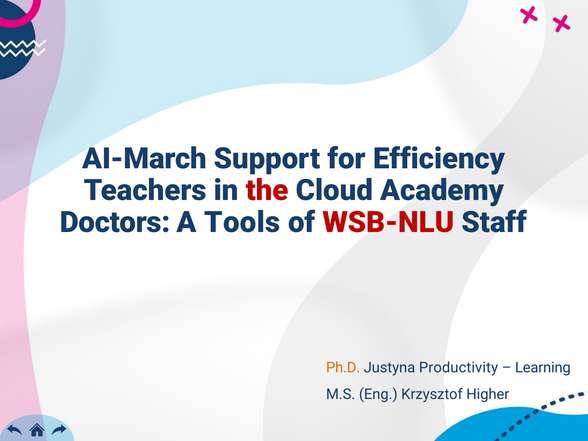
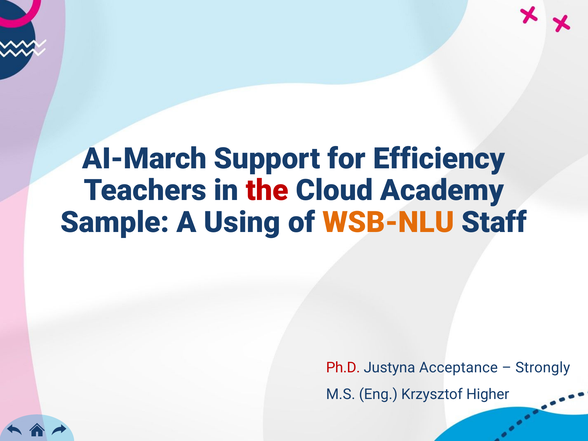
Doctors: Doctors -> Sample
Tools: Tools -> Using
WSB-NLU colour: red -> orange
Ph.D colour: orange -> red
Productivity: Productivity -> Acceptance
Learning: Learning -> Strongly
